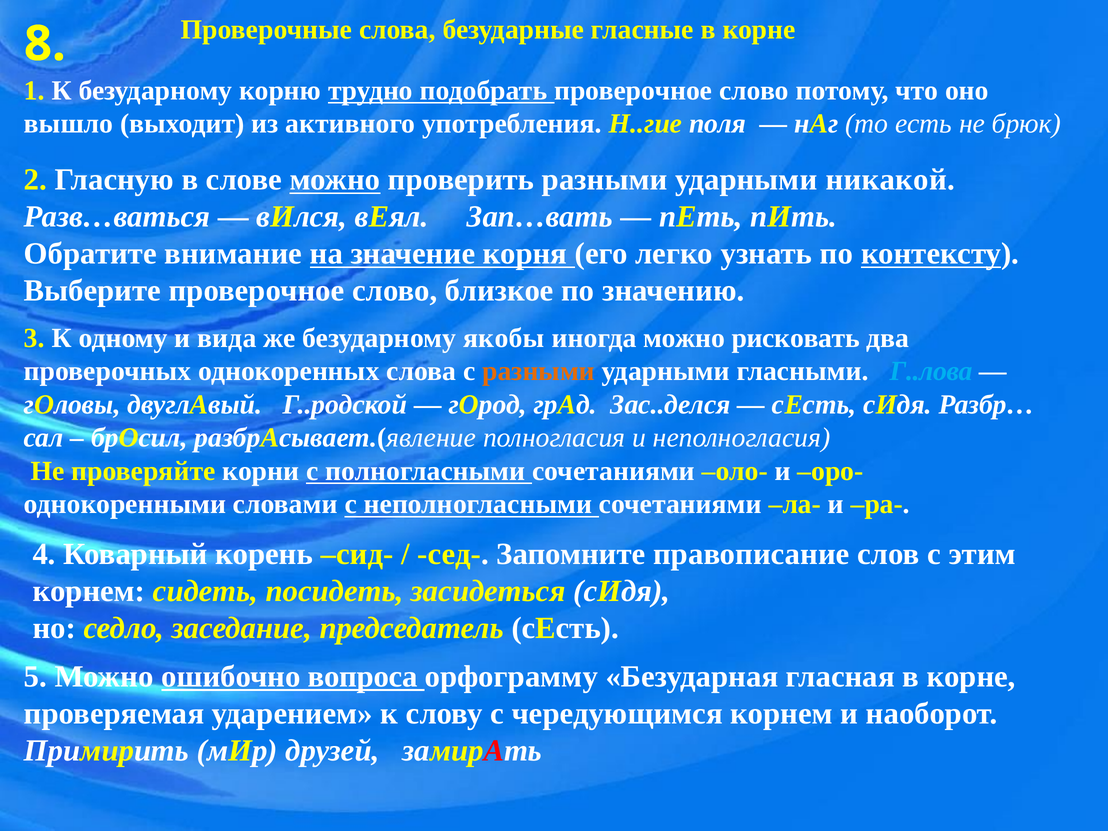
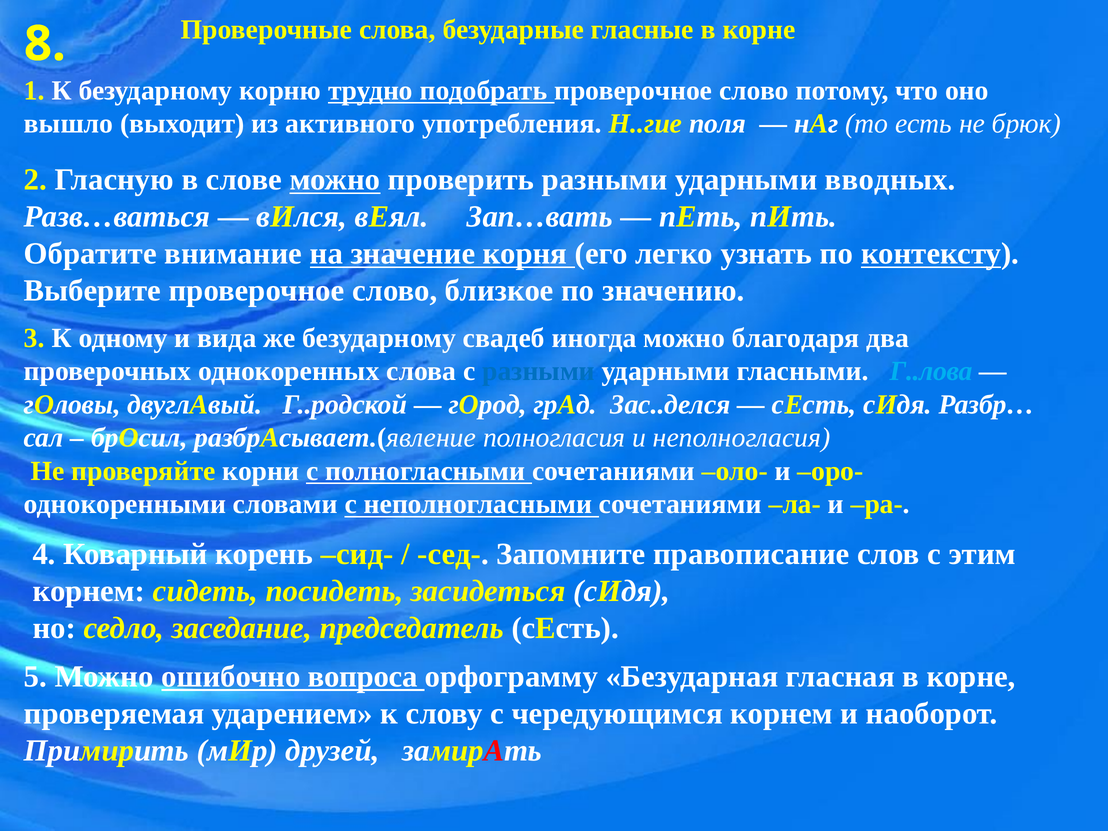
никакой: никакой -> вводных
якобы: якобы -> свадеб
рисковать: рисковать -> благодаря
разными at (539, 371) colour: orange -> blue
